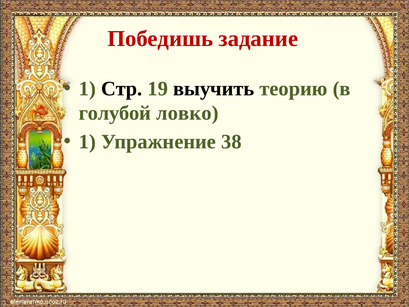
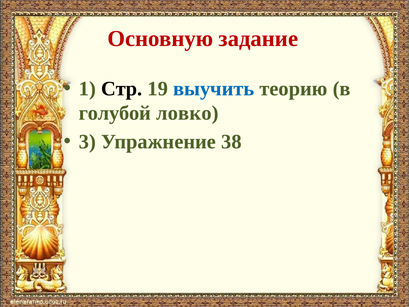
Победишь: Победишь -> Основную
выучить colour: black -> blue
1 at (88, 142): 1 -> 3
